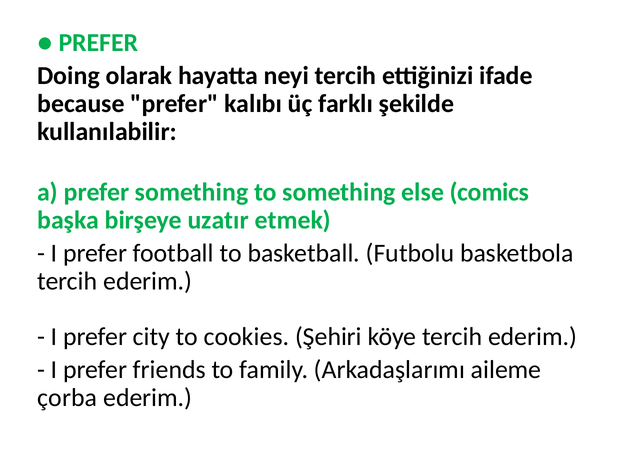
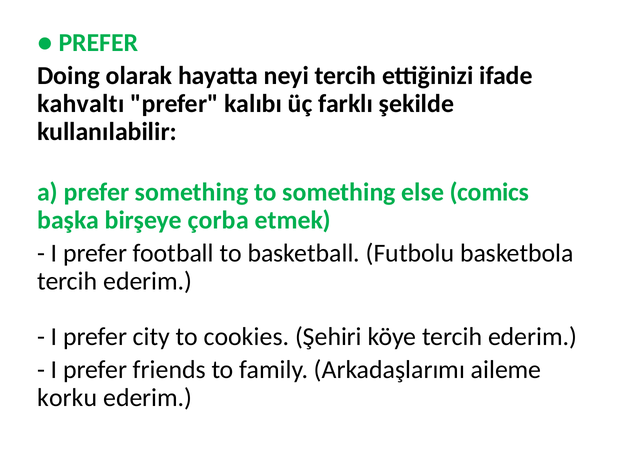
because: because -> kahvaltı
uzatır: uzatır -> çorba
çorba: çorba -> korku
